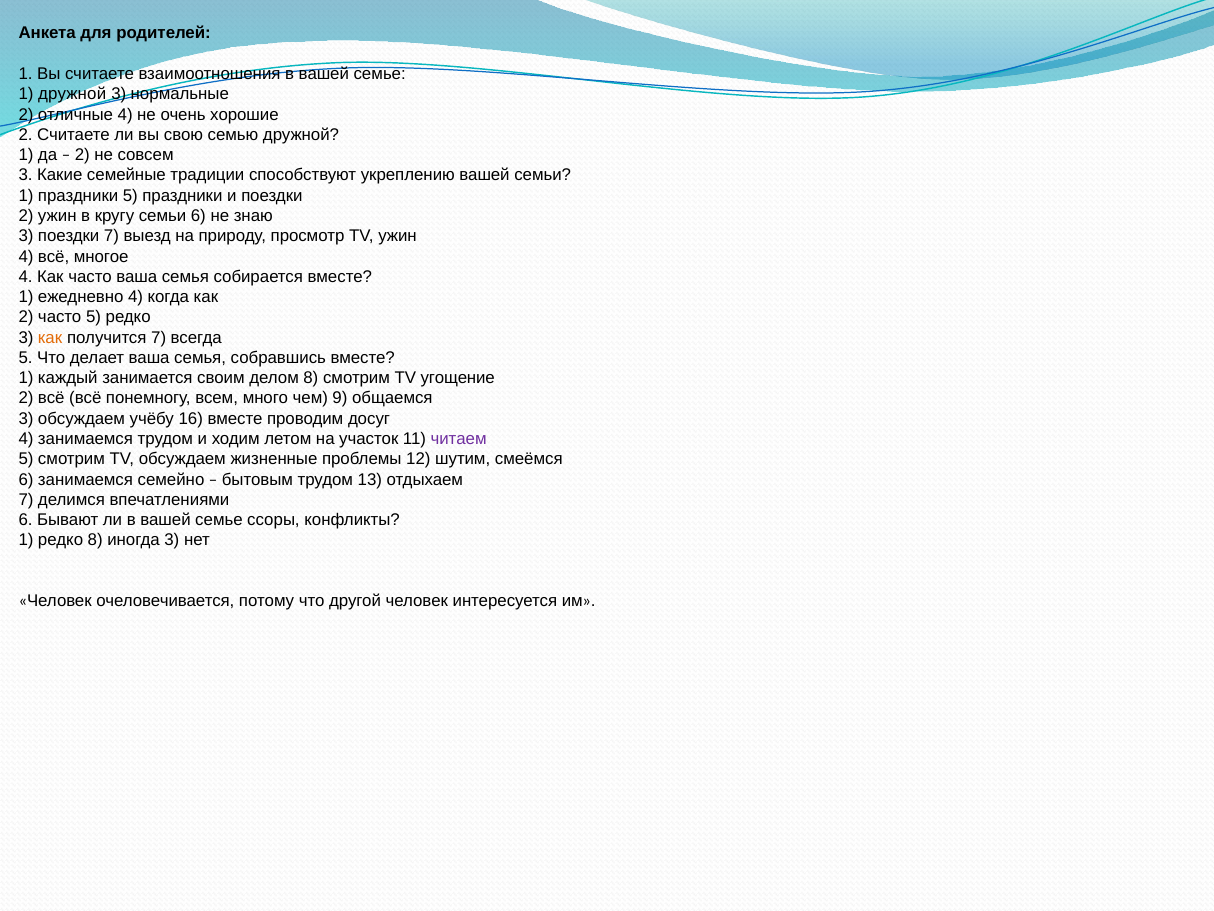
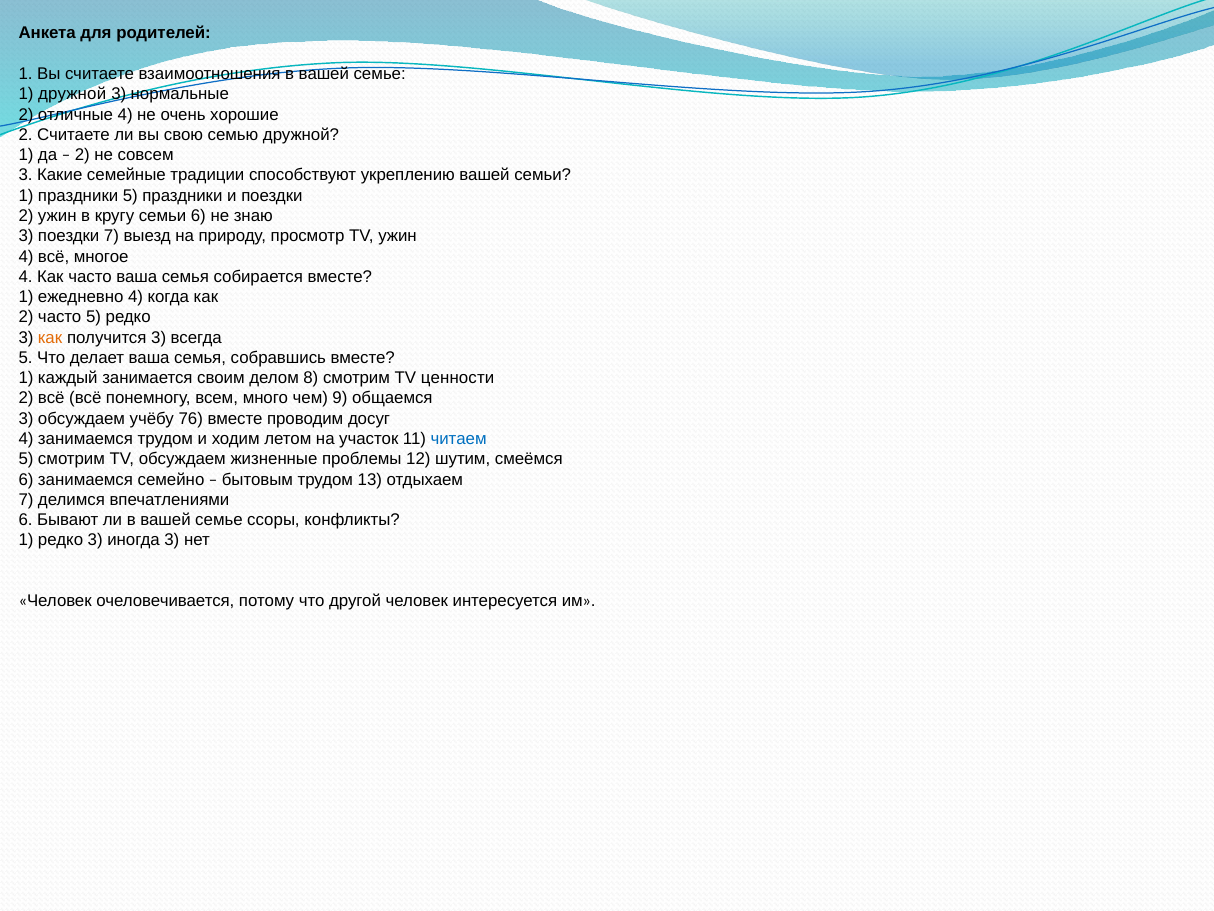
получится 7: 7 -> 3
угощение: угощение -> ценности
16: 16 -> 76
читаем colour: purple -> blue
1 редко 8: 8 -> 3
